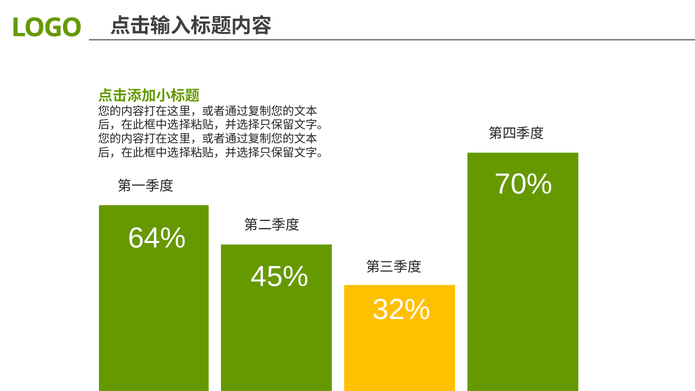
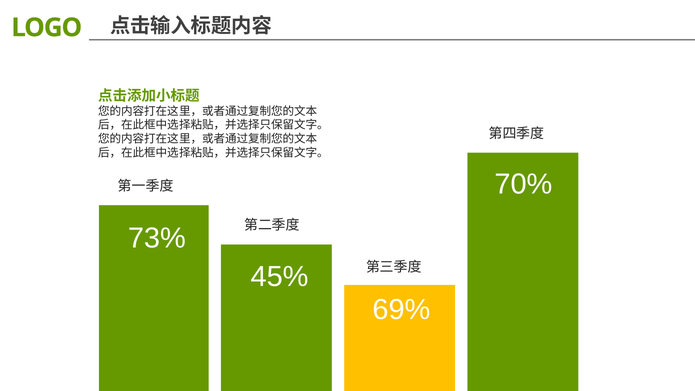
64%: 64% -> 73%
32%: 32% -> 69%
